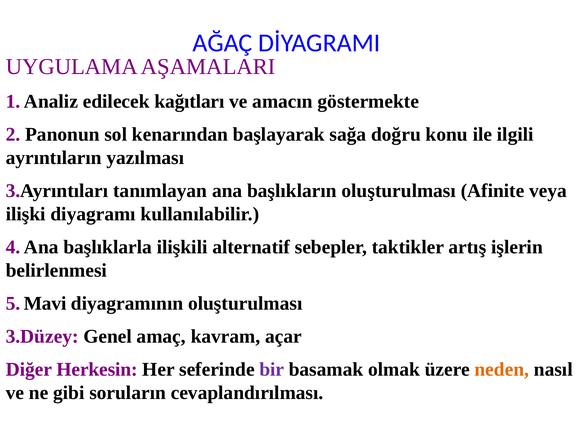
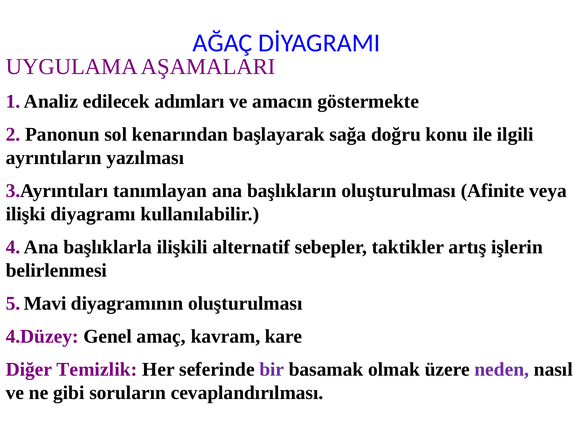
kağıtları: kağıtları -> adımları
3.Düzey: 3.Düzey -> 4.Düzey
açar: açar -> kare
Herkesin: Herkesin -> Temizlik
neden colour: orange -> purple
